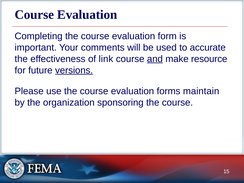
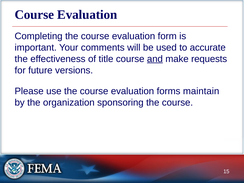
link: link -> title
resource: resource -> requests
versions underline: present -> none
